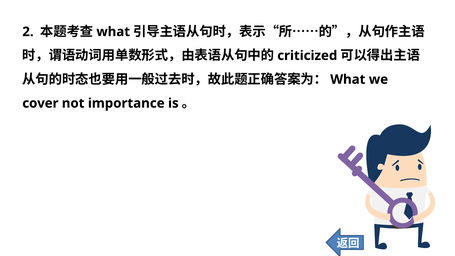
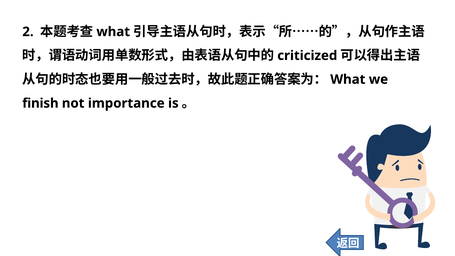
cover: cover -> finish
